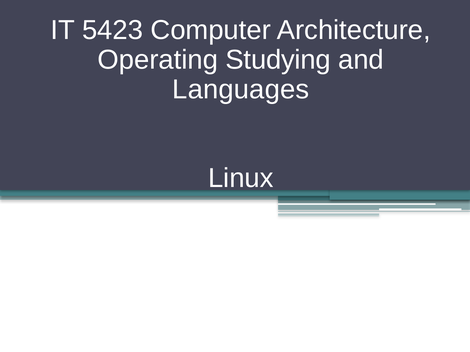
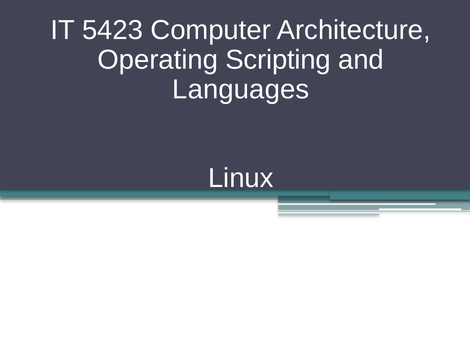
Studying: Studying -> Scripting
